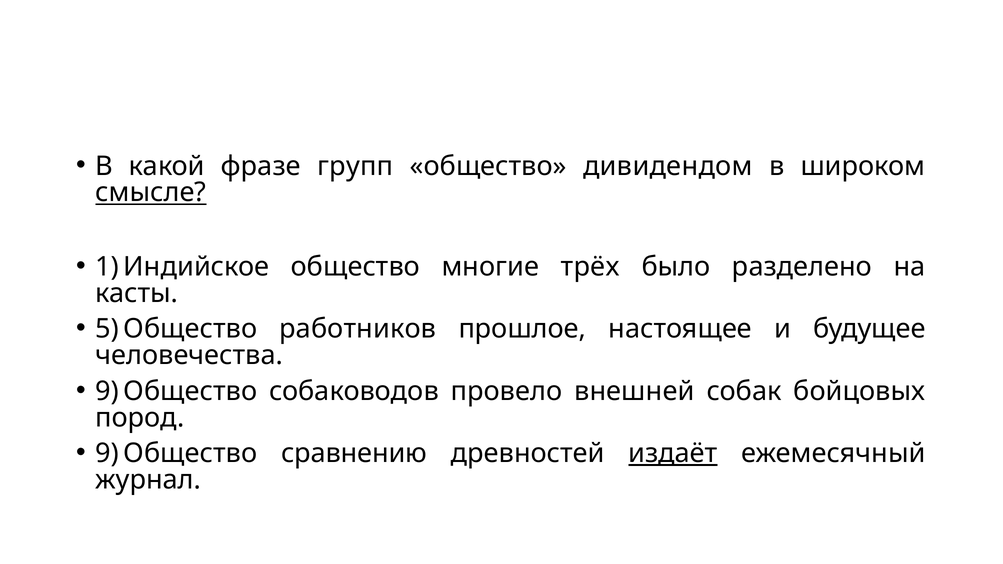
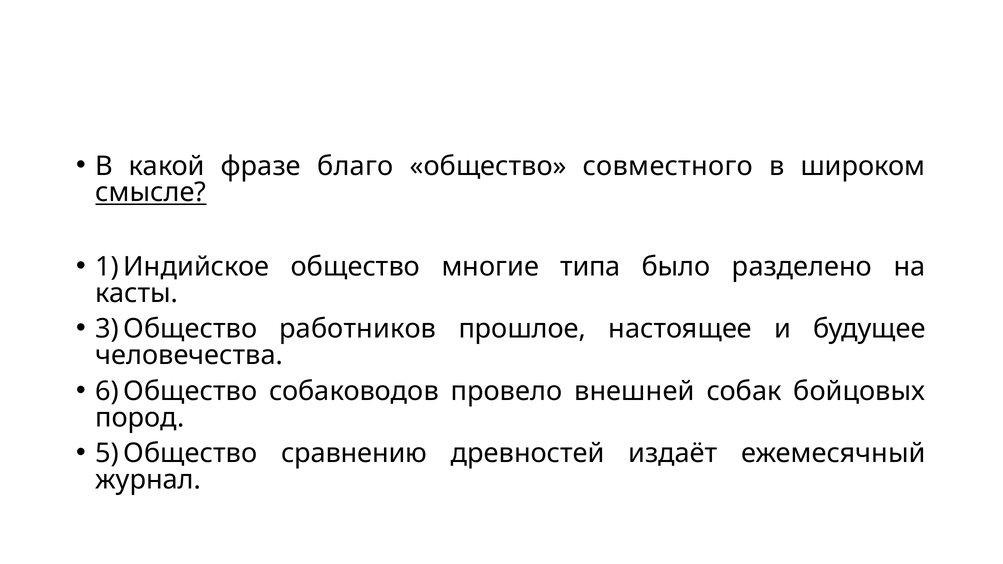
групп: групп -> благо
дивидендом: дивидендом -> совместного
трёх: трёх -> типа
5: 5 -> 3
9 at (107, 391): 9 -> 6
9 at (107, 453): 9 -> 5
издаёт underline: present -> none
